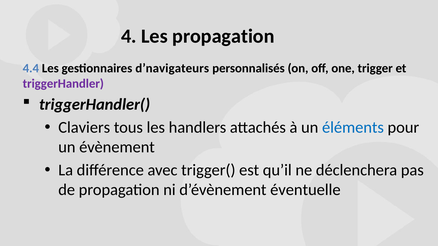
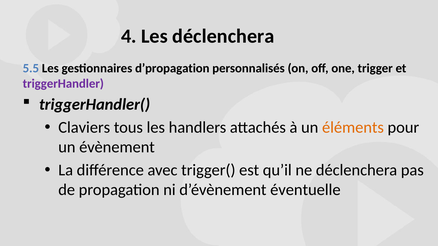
Les propagation: propagation -> déclenchera
4.4: 4.4 -> 5.5
d’navigateurs: d’navigateurs -> d’propagation
éléments colour: blue -> orange
